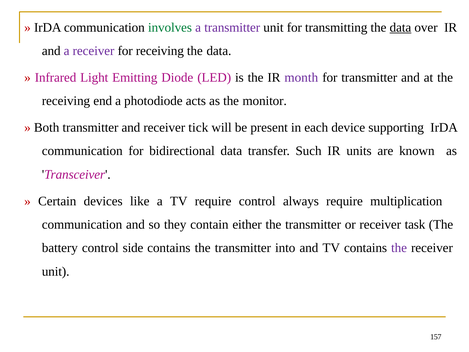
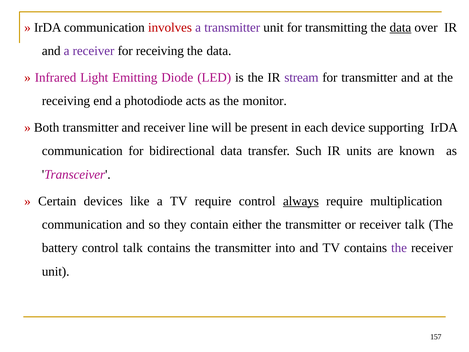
involves colour: green -> red
month: month -> stream
tick: tick -> line
always underline: none -> present
receiver task: task -> talk
control side: side -> talk
